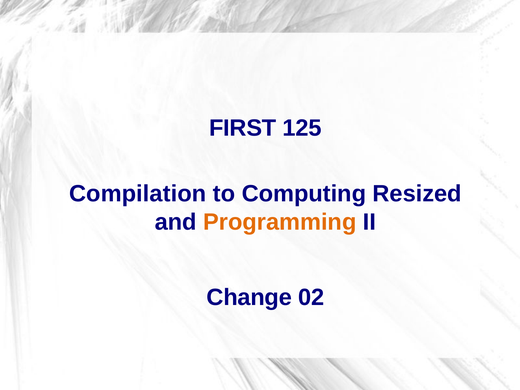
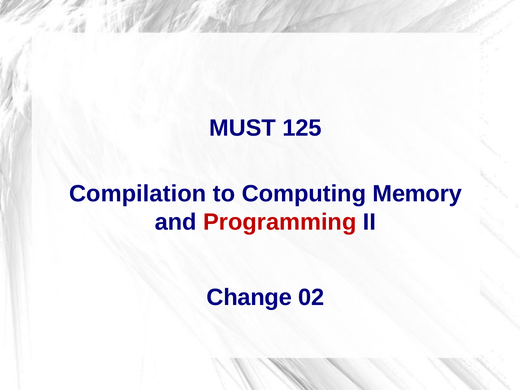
FIRST: FIRST -> MUST
Resized: Resized -> Memory
Programming colour: orange -> red
